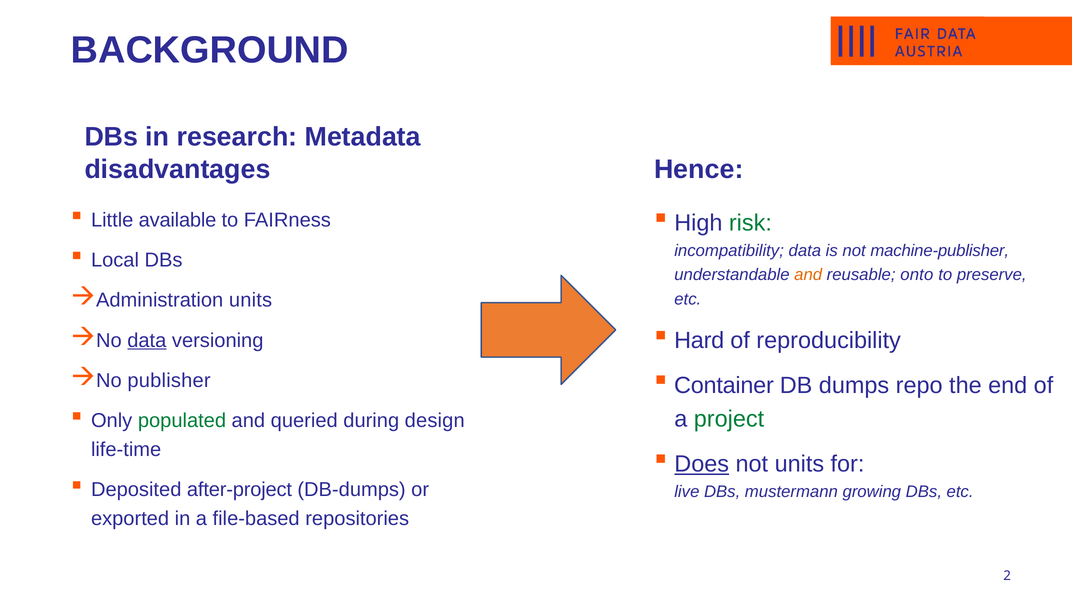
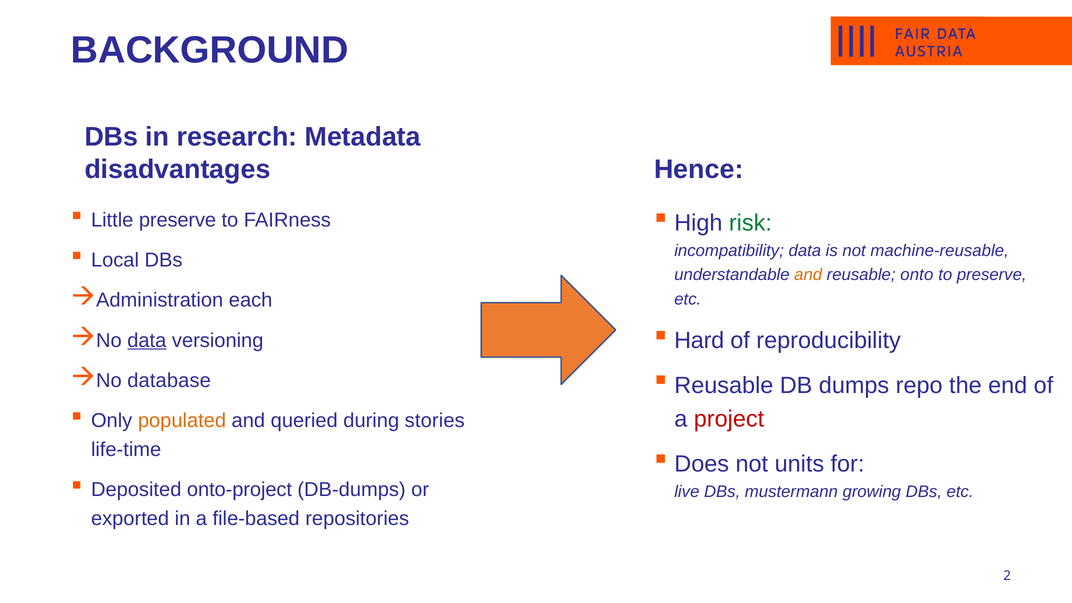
Little available: available -> preserve
machine-publisher: machine-publisher -> machine-reusable
Administration units: units -> each
publisher: publisher -> database
Container at (724, 385): Container -> Reusable
populated colour: green -> orange
design: design -> stories
project colour: green -> red
Does underline: present -> none
after-project: after-project -> onto-project
